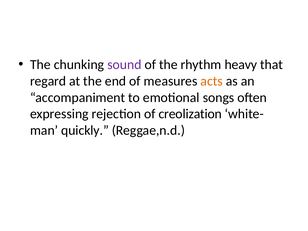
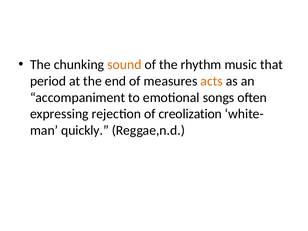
sound colour: purple -> orange
heavy: heavy -> music
regard: regard -> period
